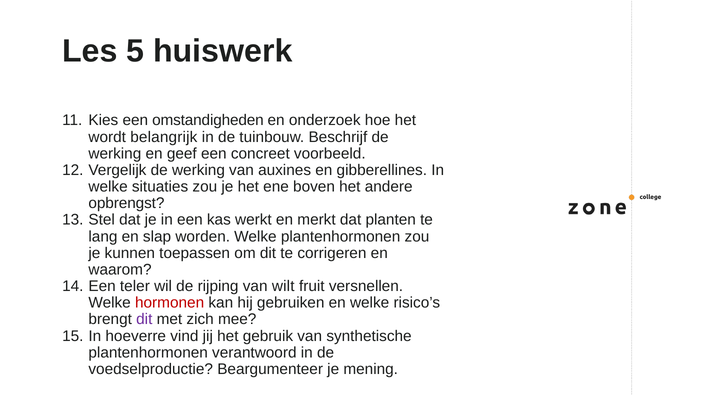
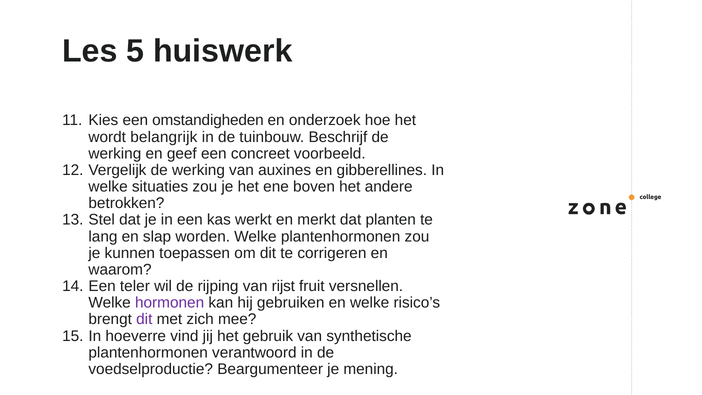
opbrengst: opbrengst -> betrokken
wilt: wilt -> rijst
hormonen colour: red -> purple
